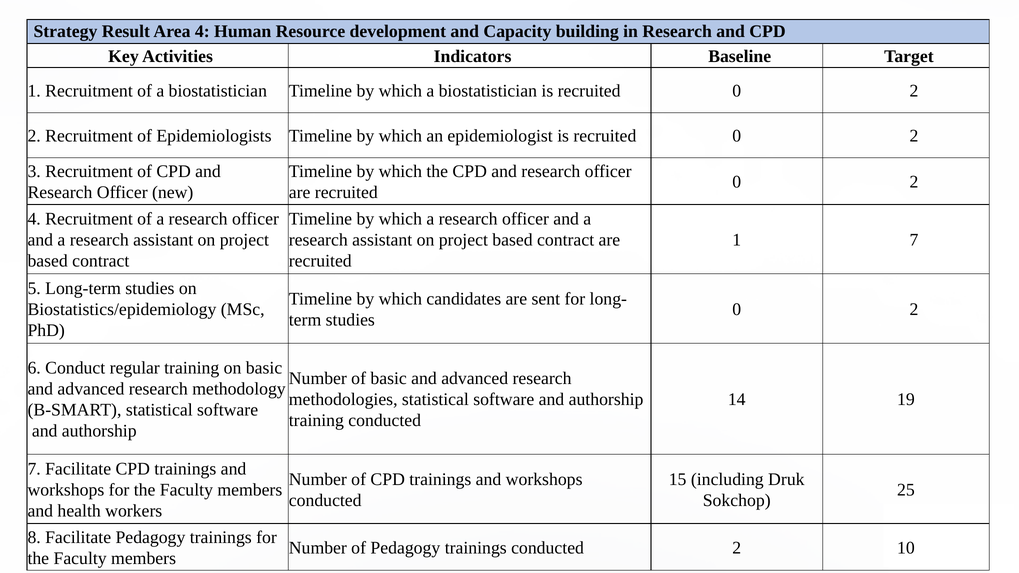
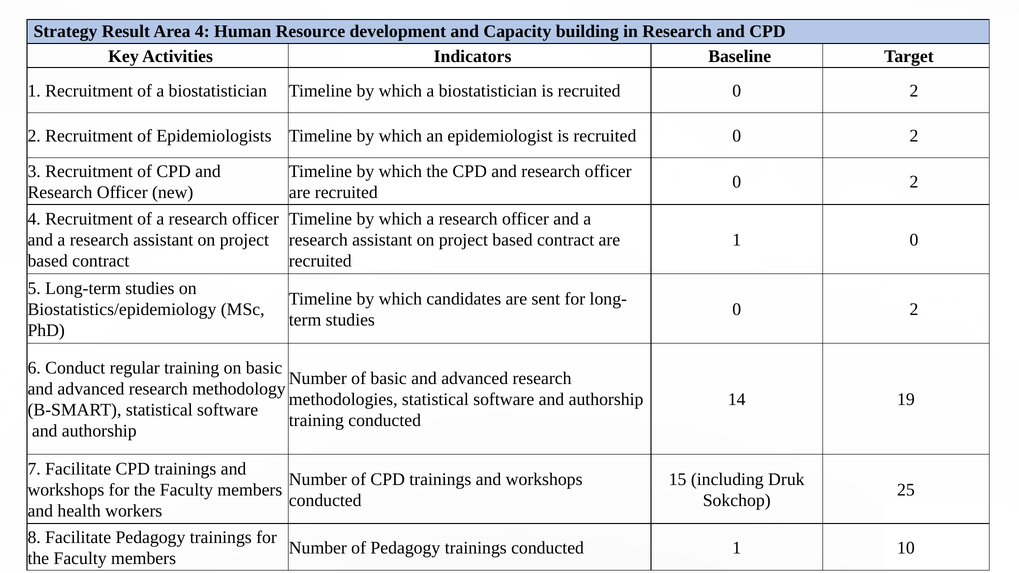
1 7: 7 -> 0
conducted 2: 2 -> 1
